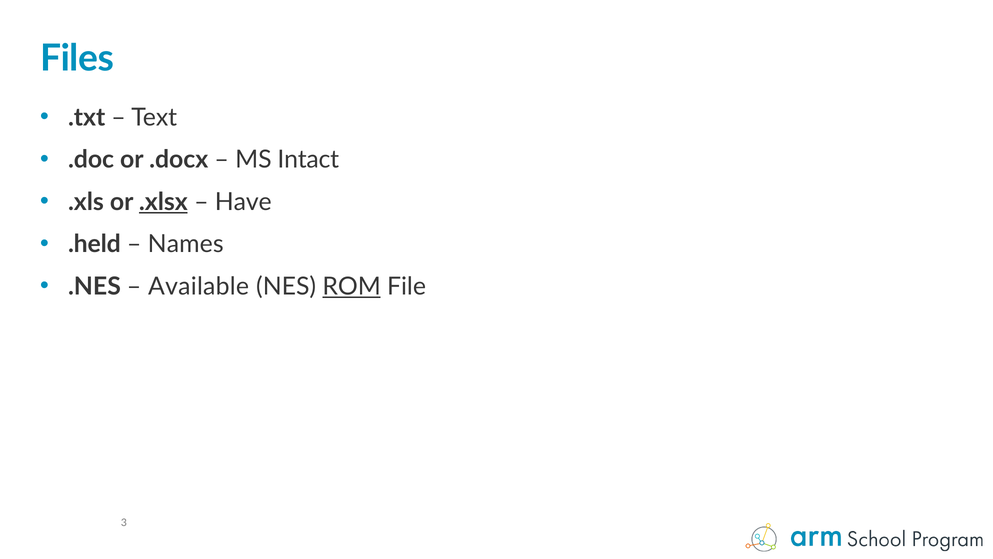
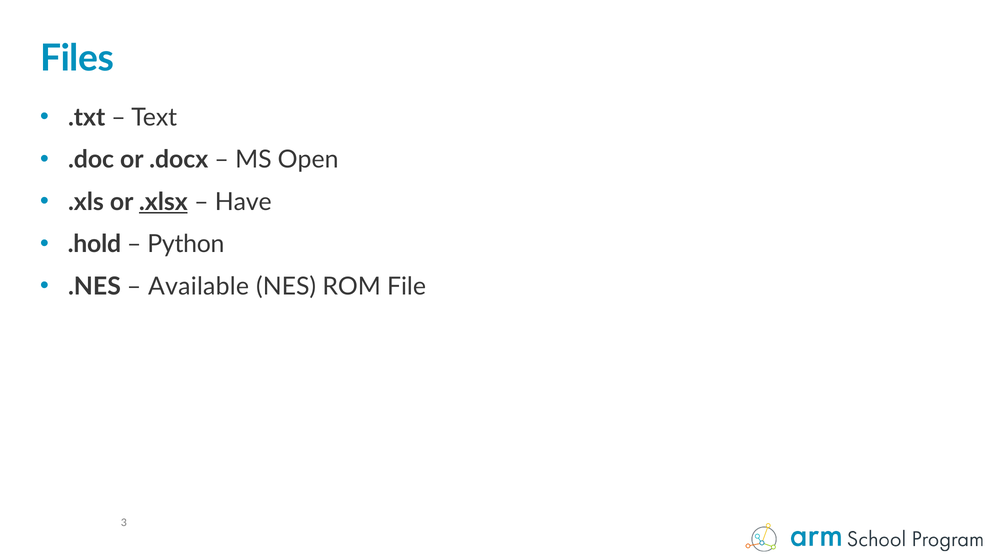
Intact: Intact -> Open
.held: .held -> .hold
Names: Names -> Python
ROM underline: present -> none
